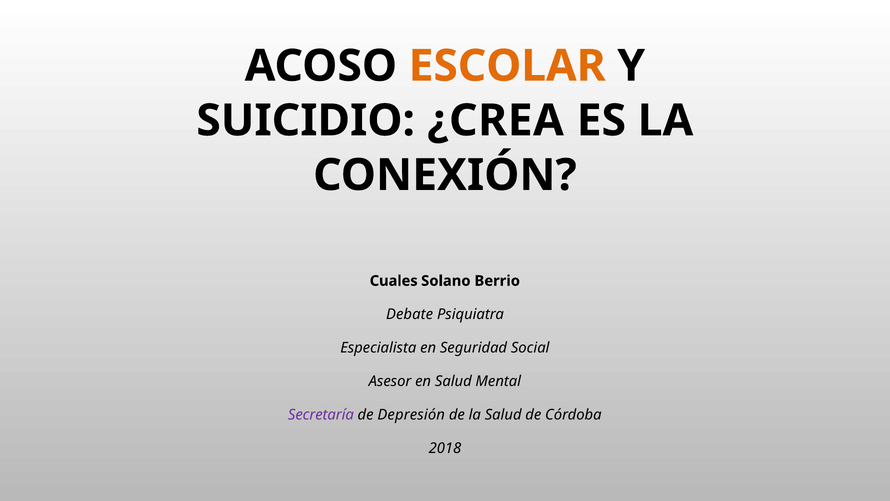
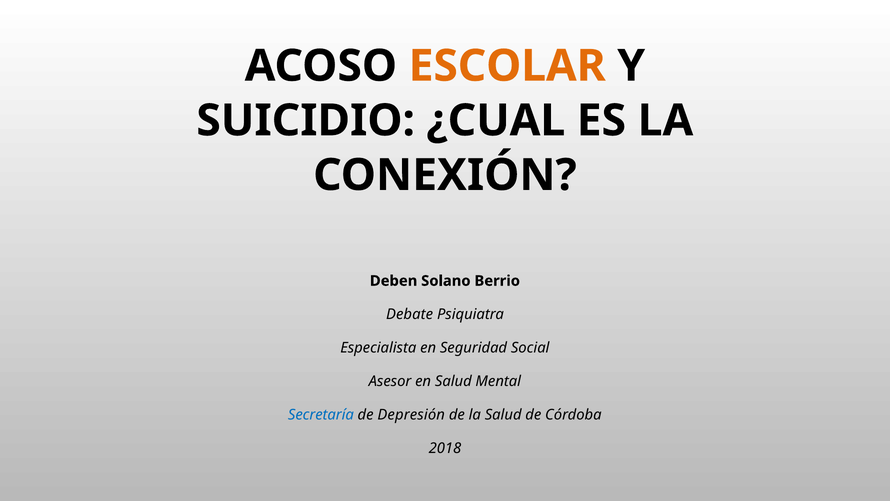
¿CREA: ¿CREA -> ¿CUAL
Cuales: Cuales -> Deben
Secretaría colour: purple -> blue
